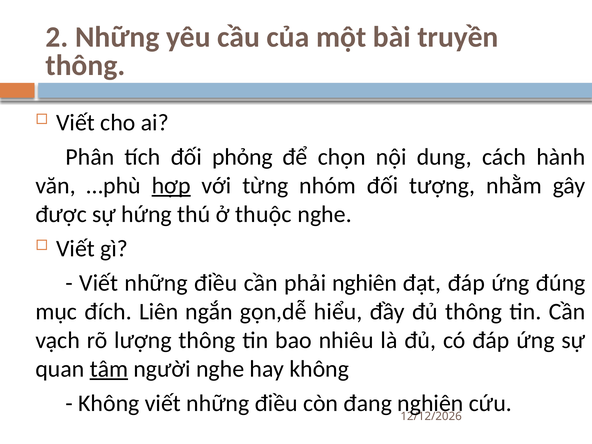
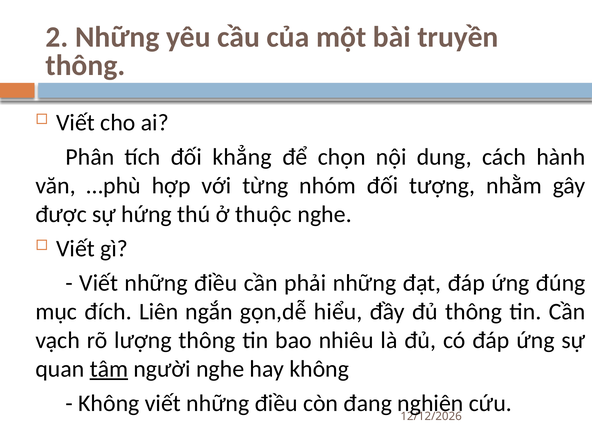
phỏng: phỏng -> khẳng
hợp underline: present -> none
phải nghiên: nghiên -> những
